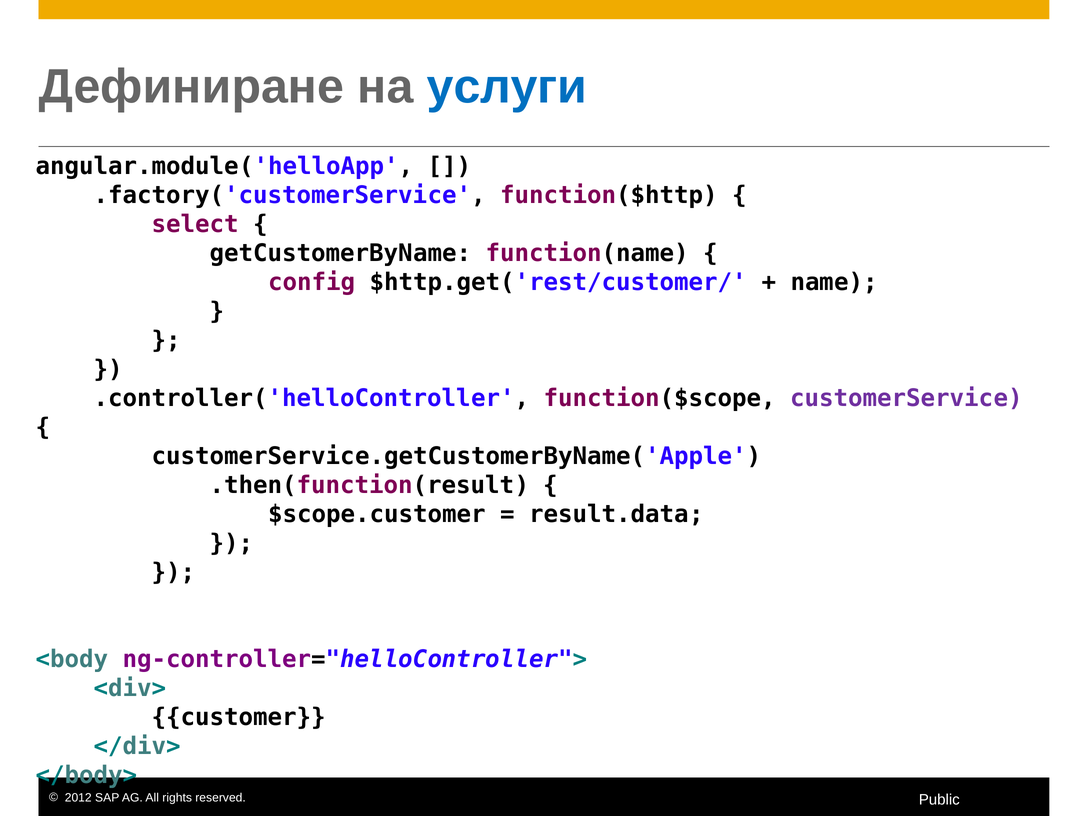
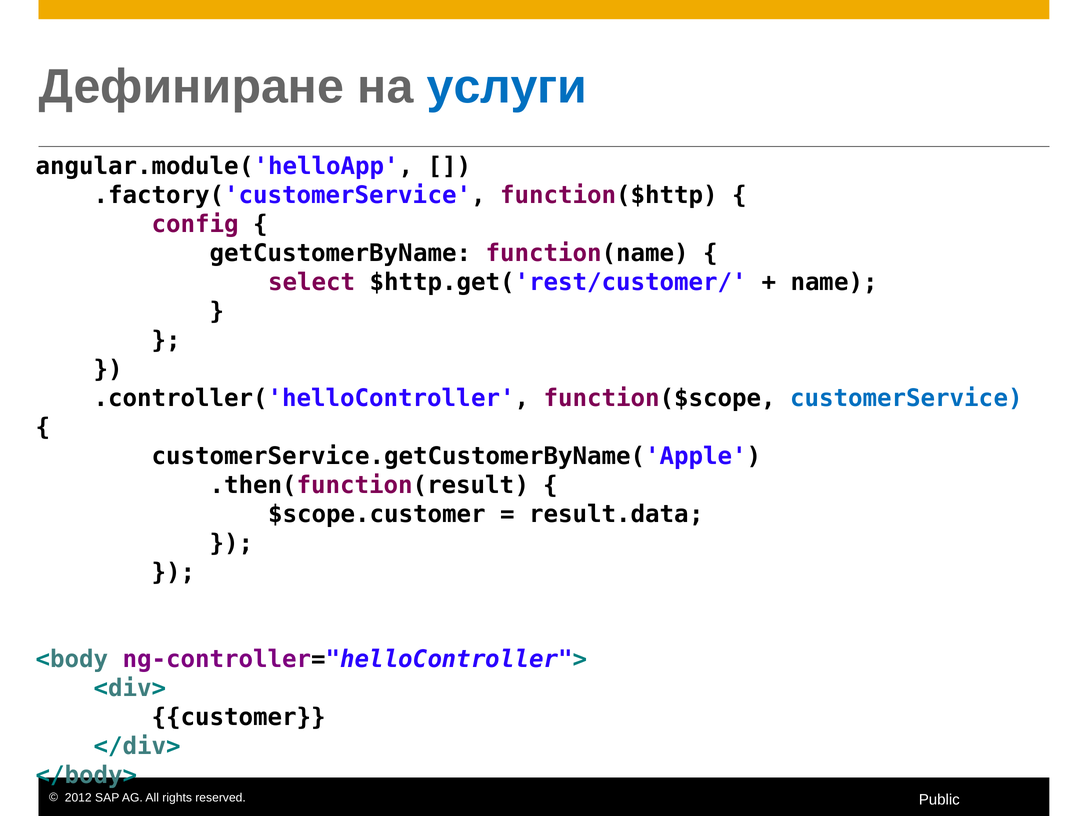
select: select -> config
config: config -> select
customerService colour: purple -> blue
